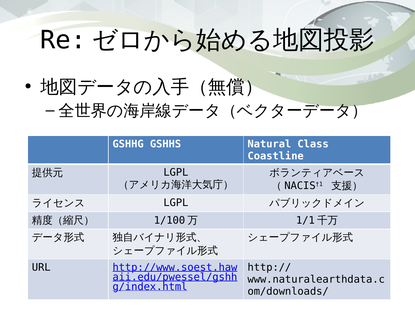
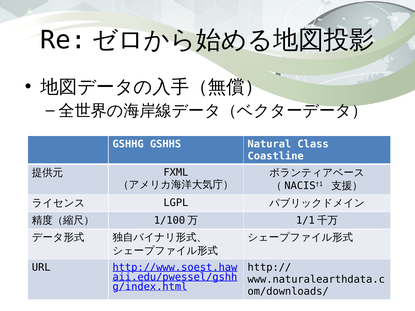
LGPL at (176, 173): LGPL -> FXML
